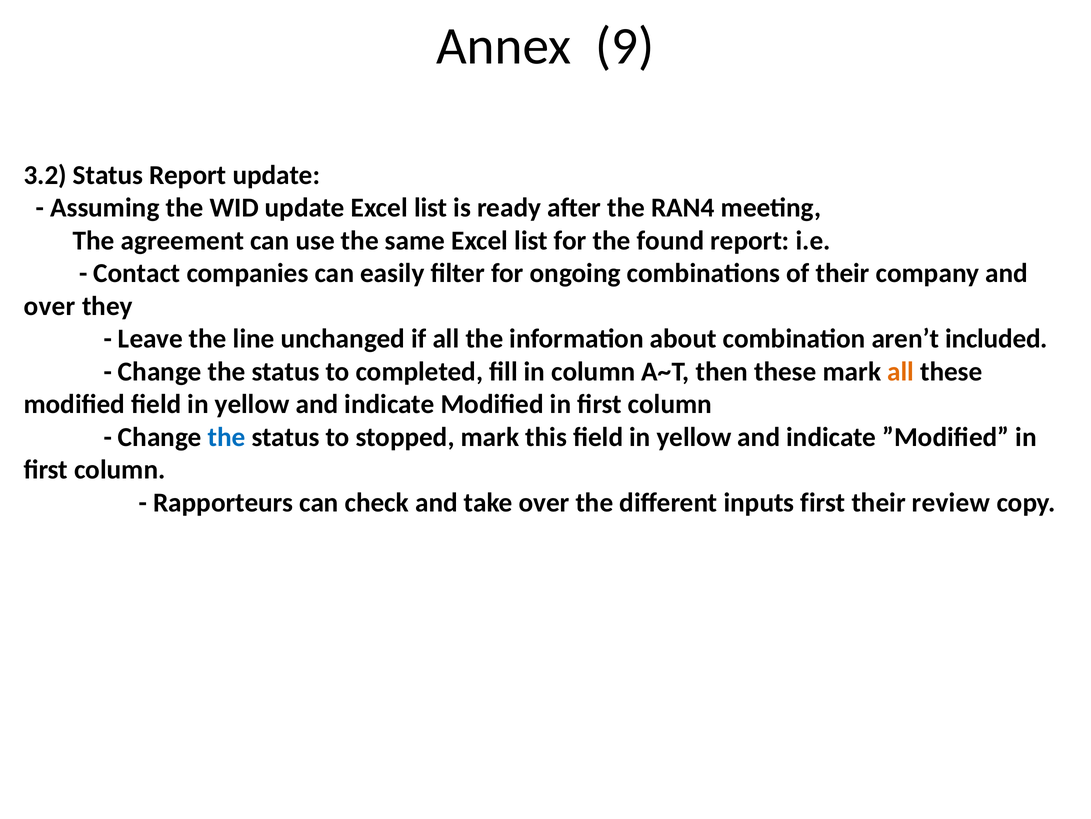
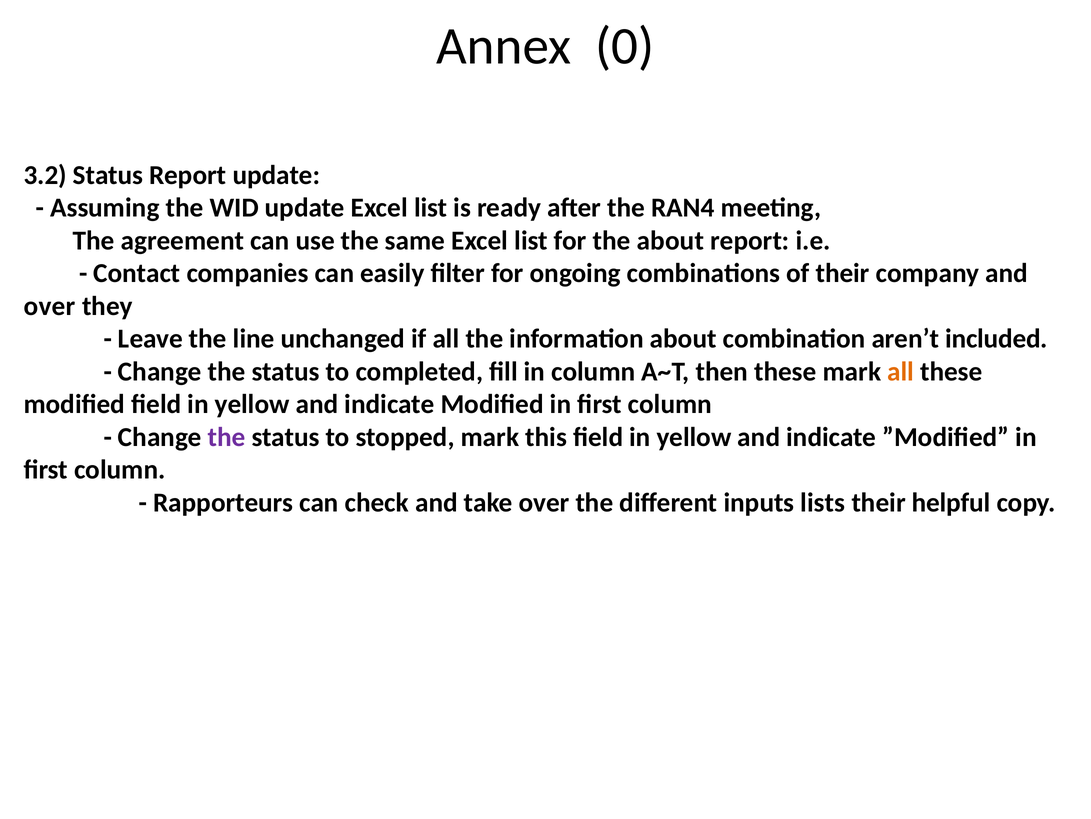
9: 9 -> 0
the found: found -> about
the at (227, 437) colour: blue -> purple
inputs first: first -> lists
review: review -> helpful
